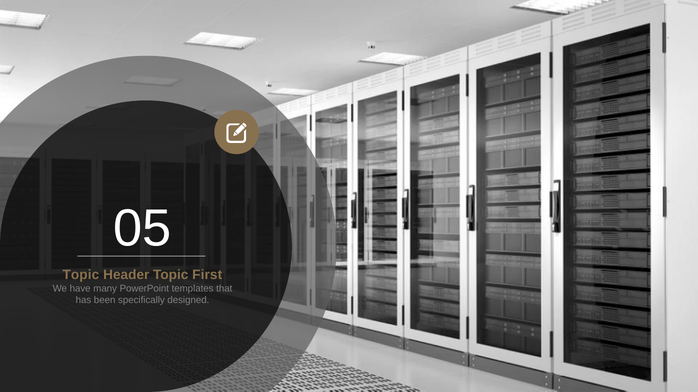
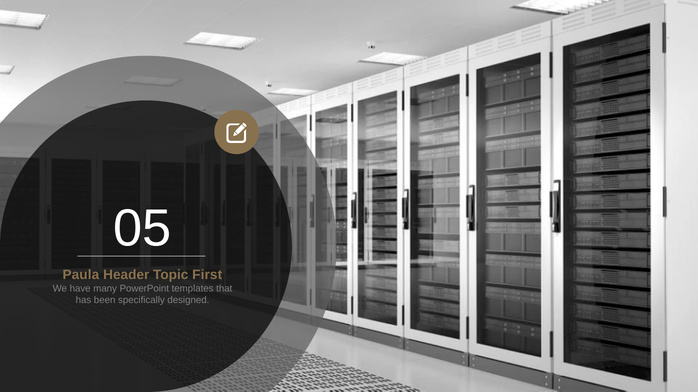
Topic at (81, 275): Topic -> Paula
